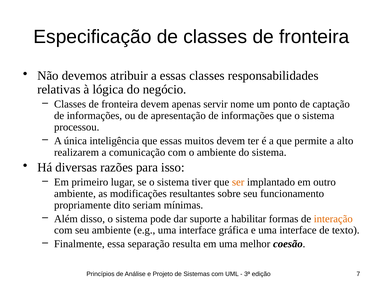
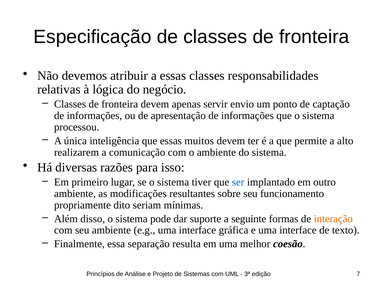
nome: nome -> envio
ser colour: orange -> blue
habilitar: habilitar -> seguinte
